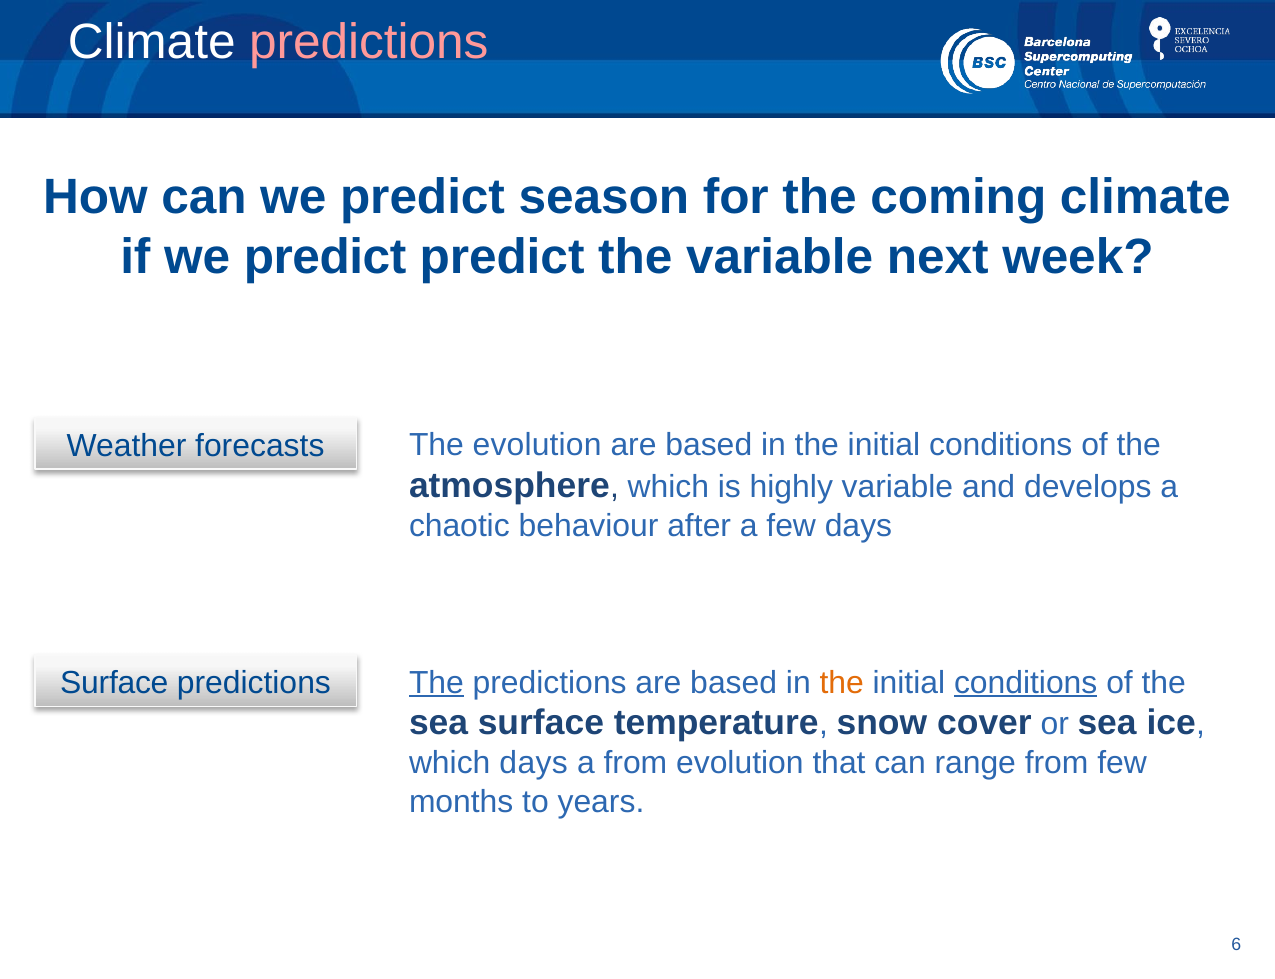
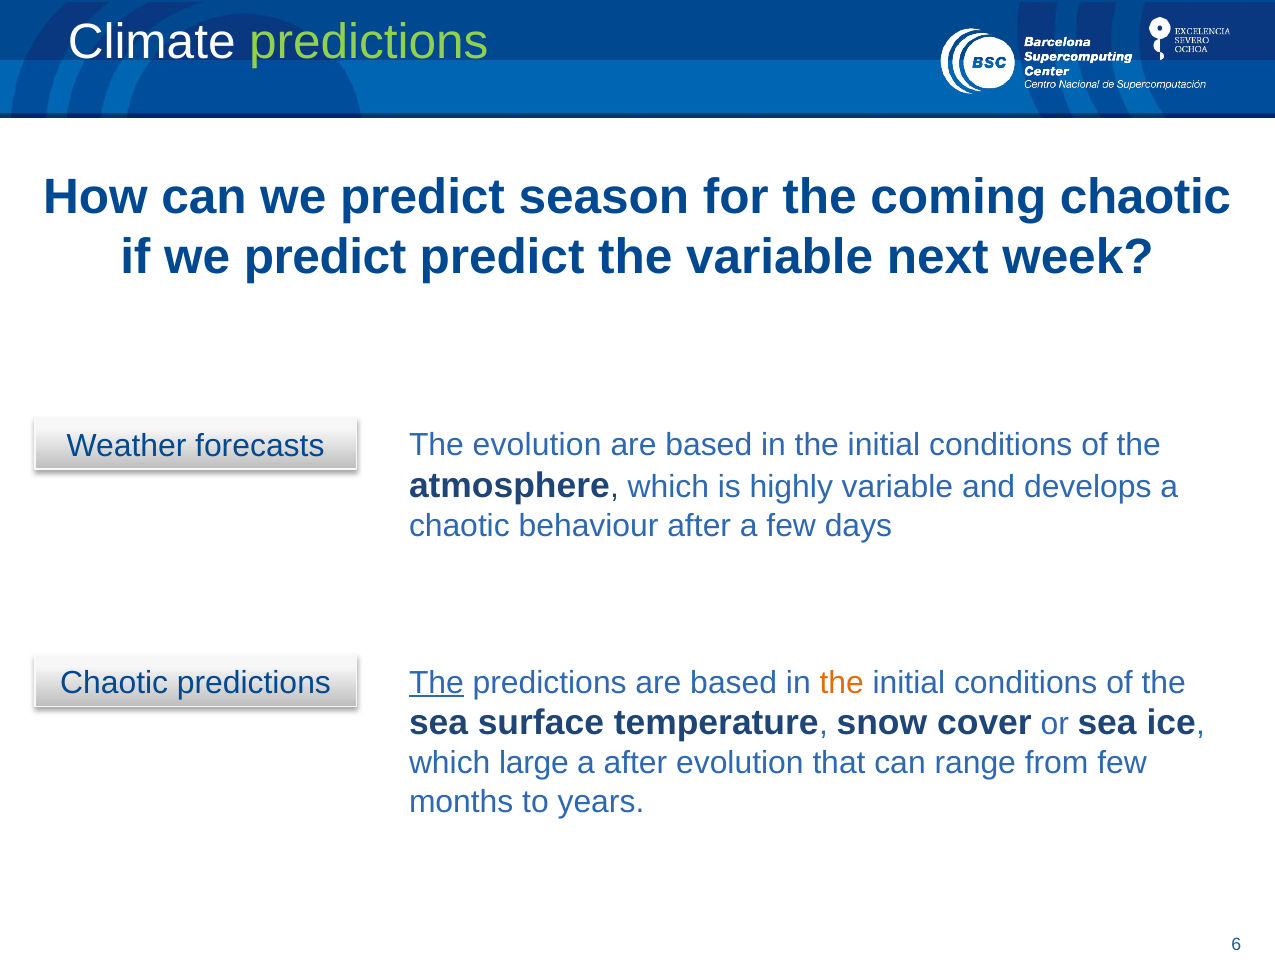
predictions at (369, 43) colour: pink -> light green
coming climate: climate -> chaotic
conditions at (1026, 682) underline: present -> none
Surface at (114, 683): Surface -> Chaotic
which days: days -> large
a from: from -> after
